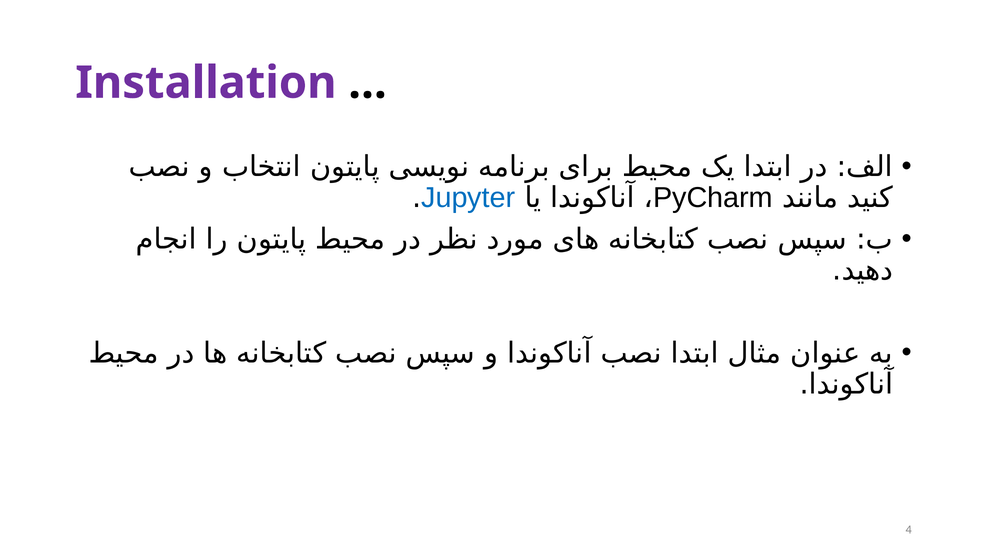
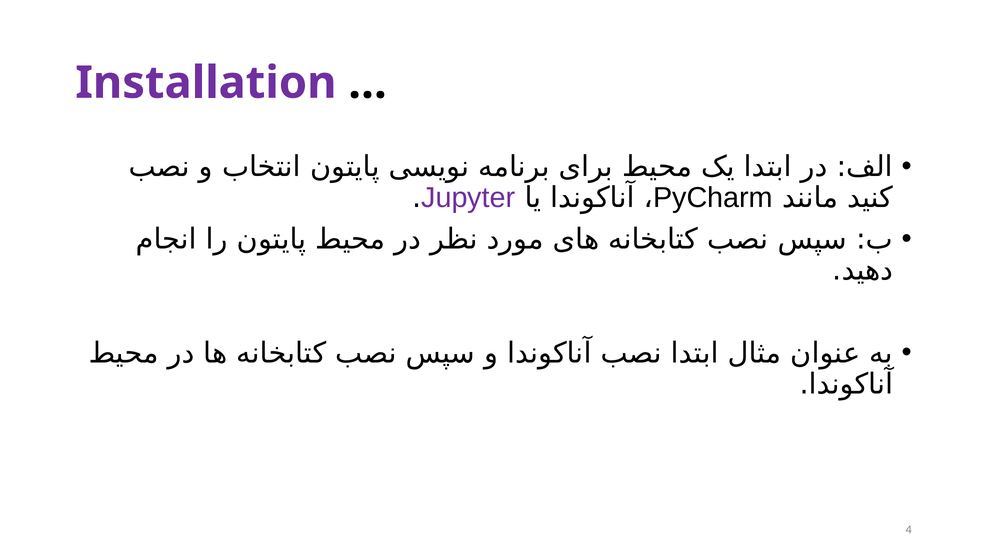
Jupyter colour: blue -> purple
